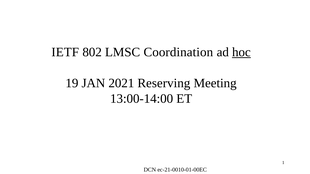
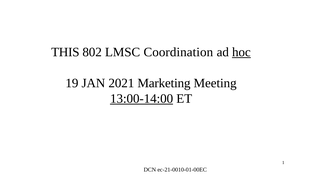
IETF: IETF -> THIS
Reserving: Reserving -> Marketing
13:00-14:00 underline: none -> present
